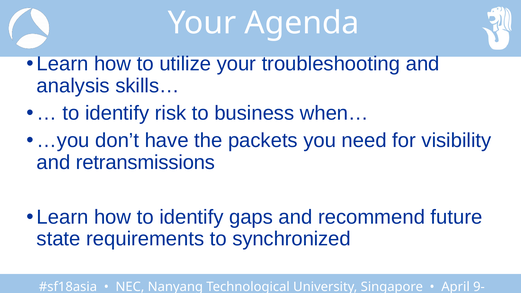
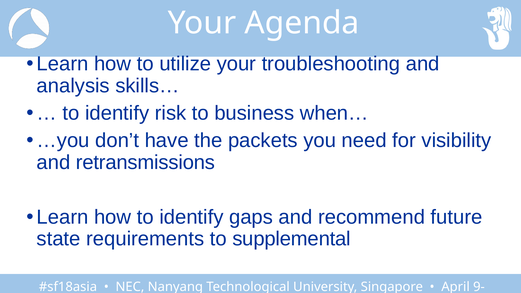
synchronized: synchronized -> supplemental
